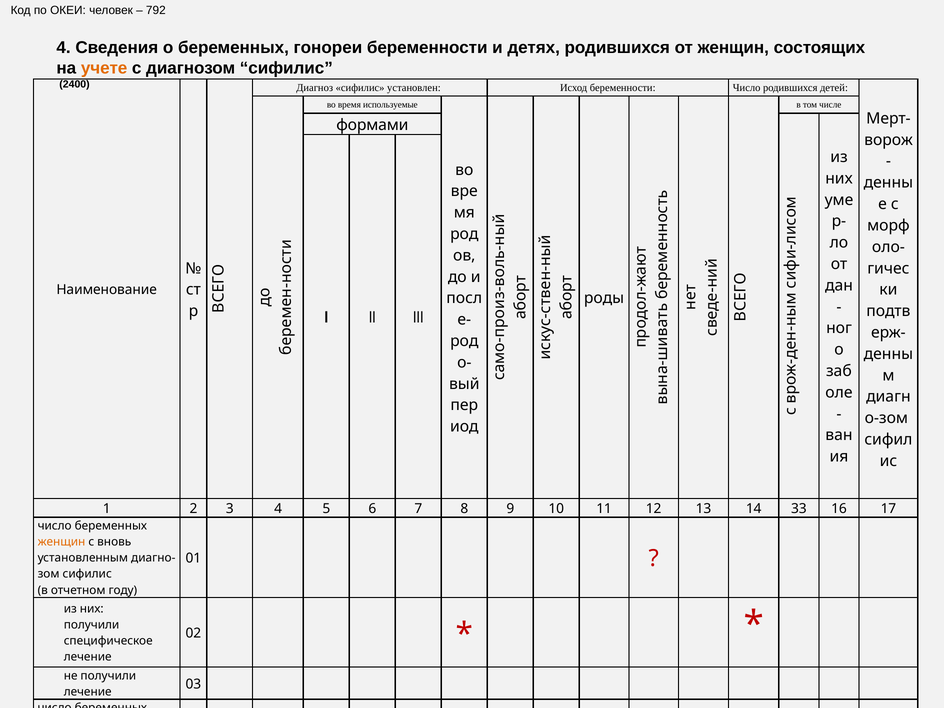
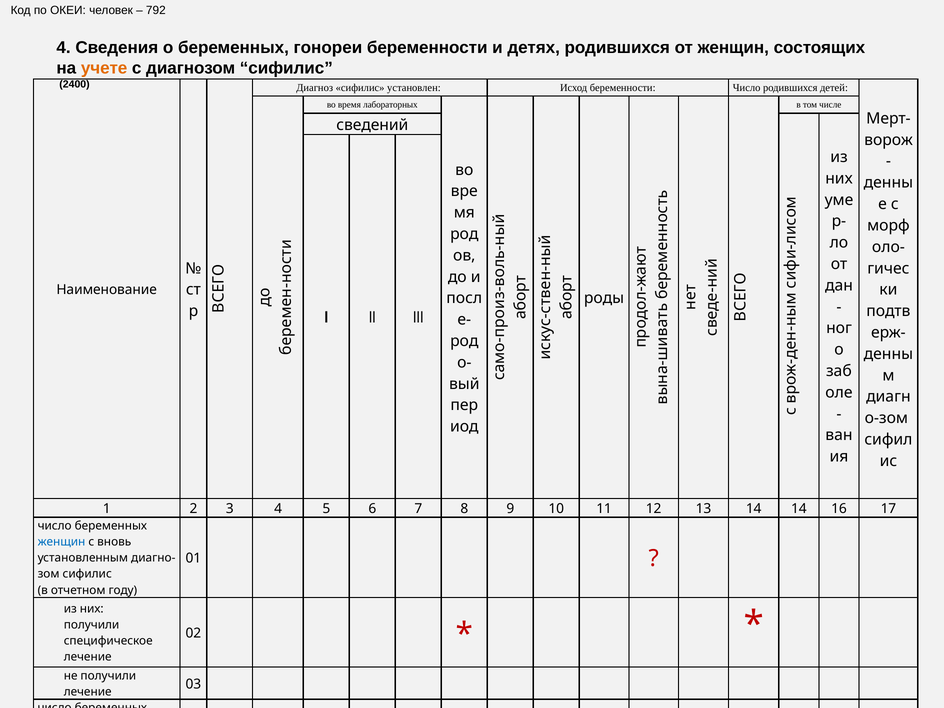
используемые: используемые -> лабораторных
формами: формами -> сведений
14 33: 33 -> 14
женщин at (62, 542) colour: orange -> blue
